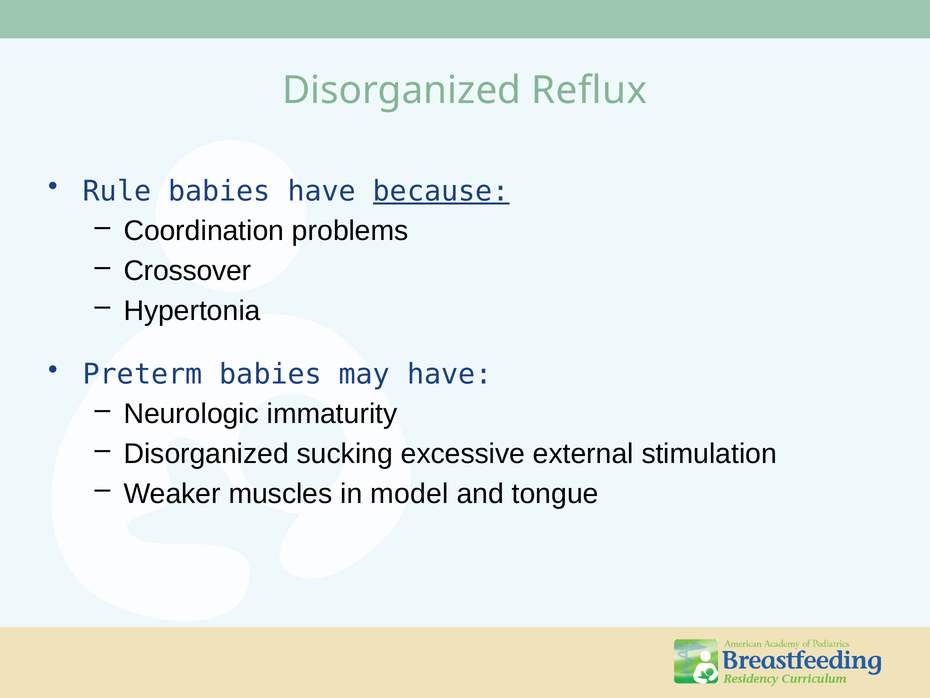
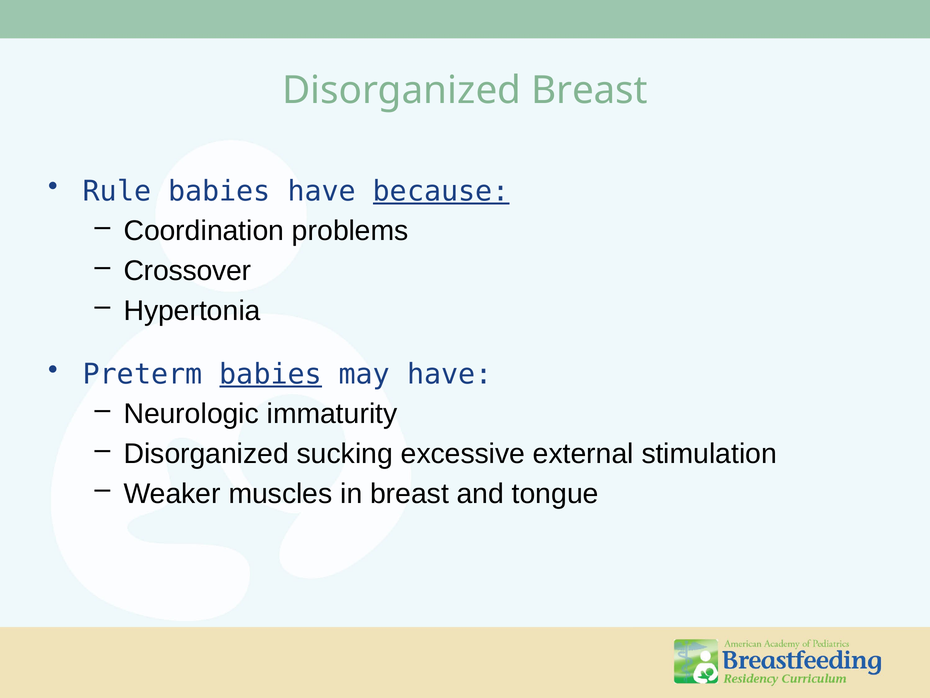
Disorganized Reflux: Reflux -> Breast
babies at (271, 374) underline: none -> present
in model: model -> breast
